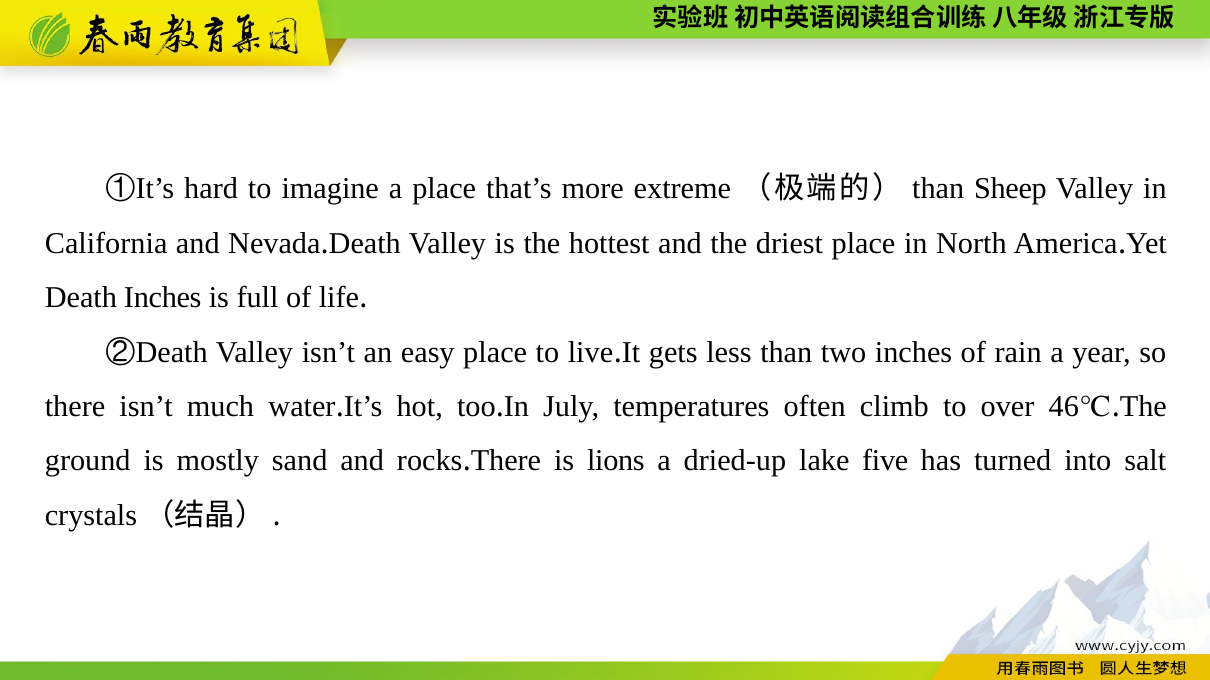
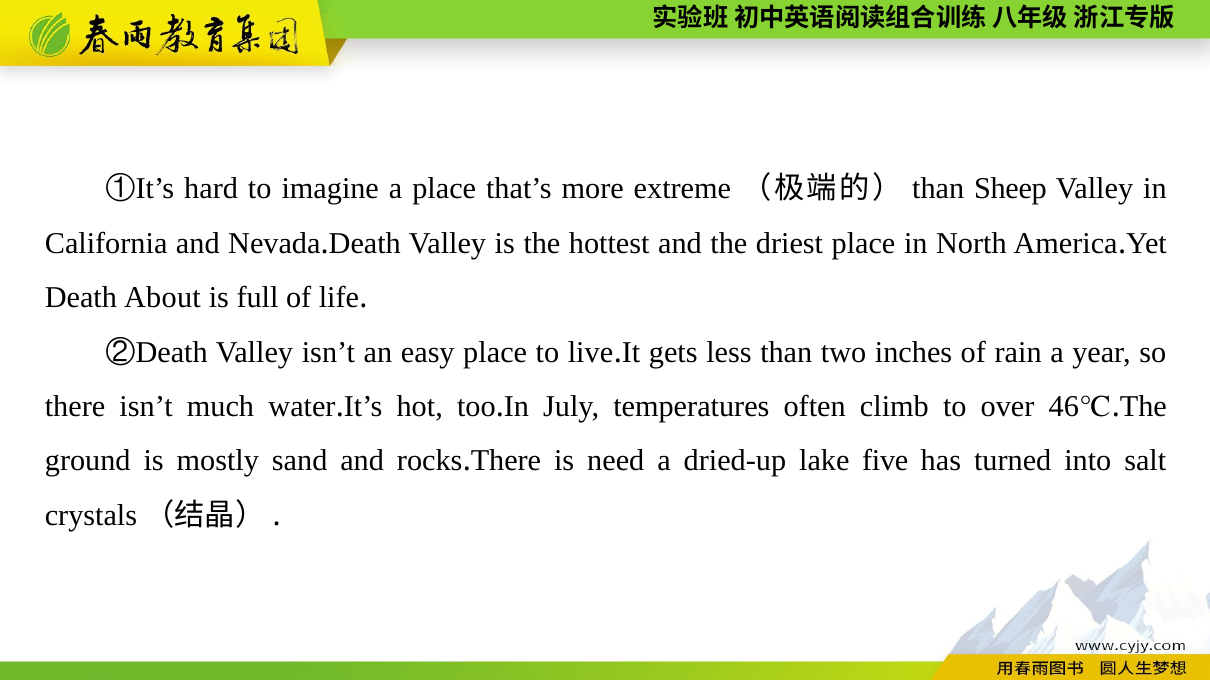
Death Inches: Inches -> About
lions: lions -> need
